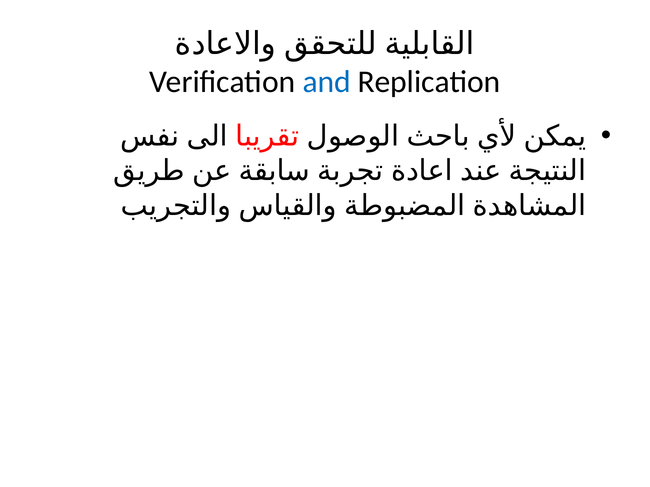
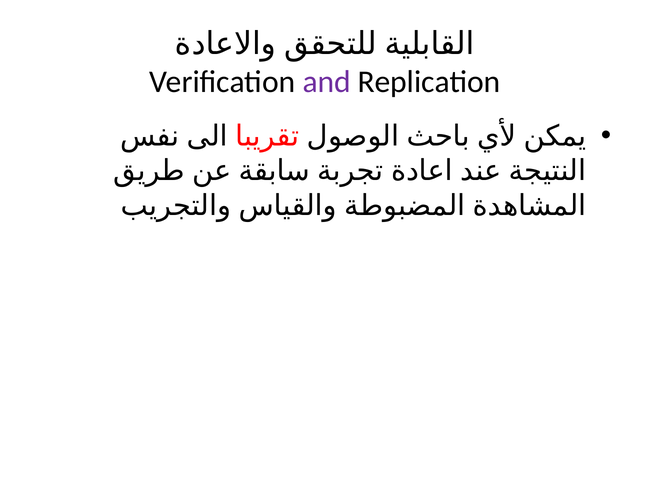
and colour: blue -> purple
